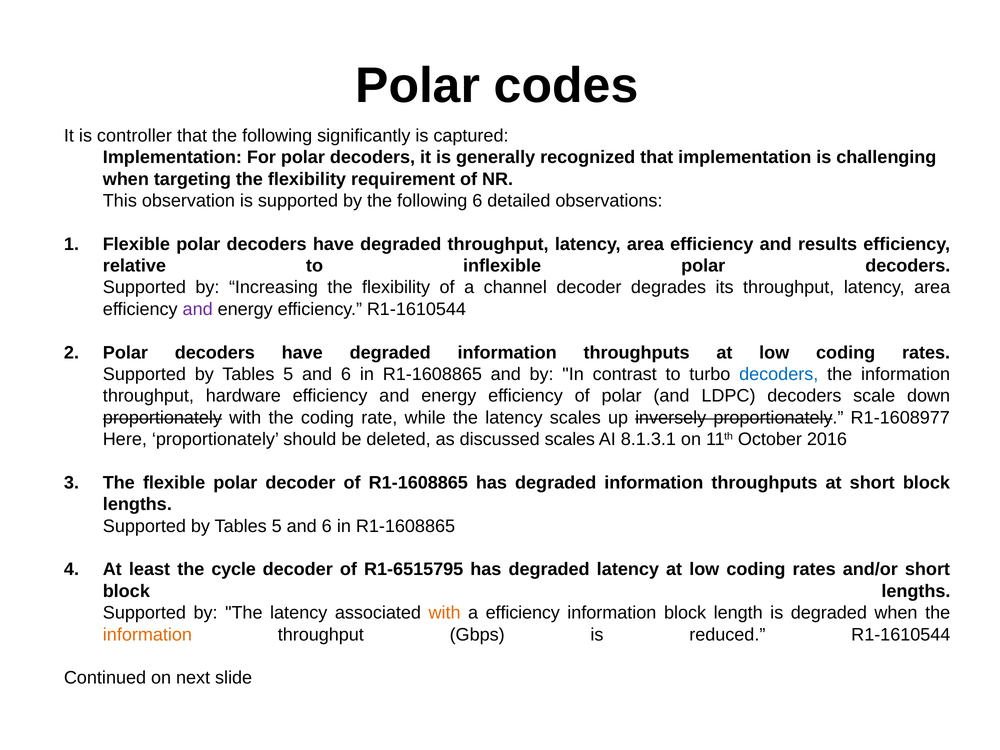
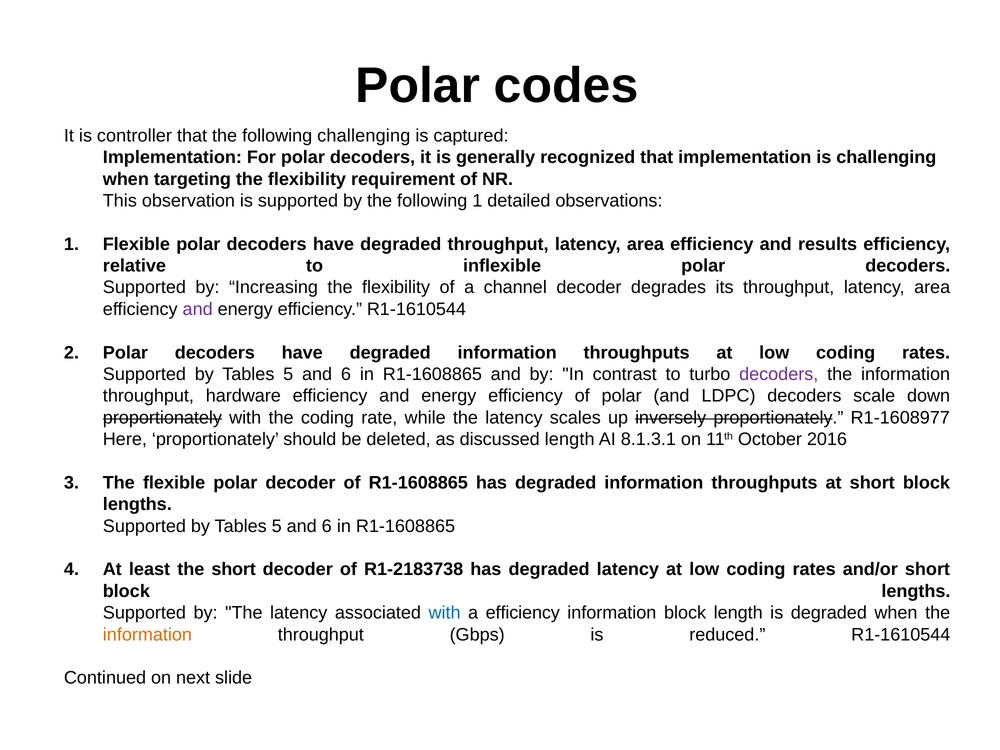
following significantly: significantly -> challenging
following 6: 6 -> 1
decoders at (779, 374) colour: blue -> purple
discussed scales: scales -> length
the cycle: cycle -> short
R1-6515795: R1-6515795 -> R1-2183738
with at (445, 613) colour: orange -> blue
